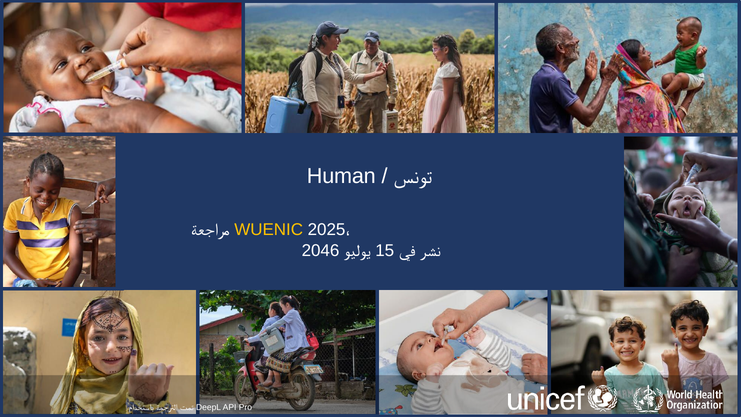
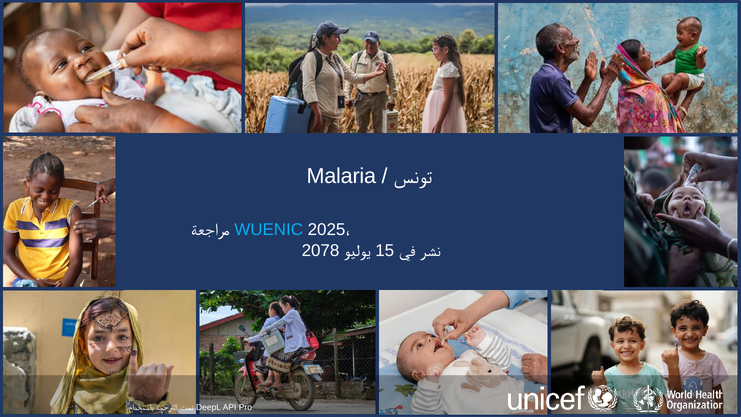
Human: Human -> Malaria
WUENIC colour: yellow -> light blue
2046: 2046 -> 2078
